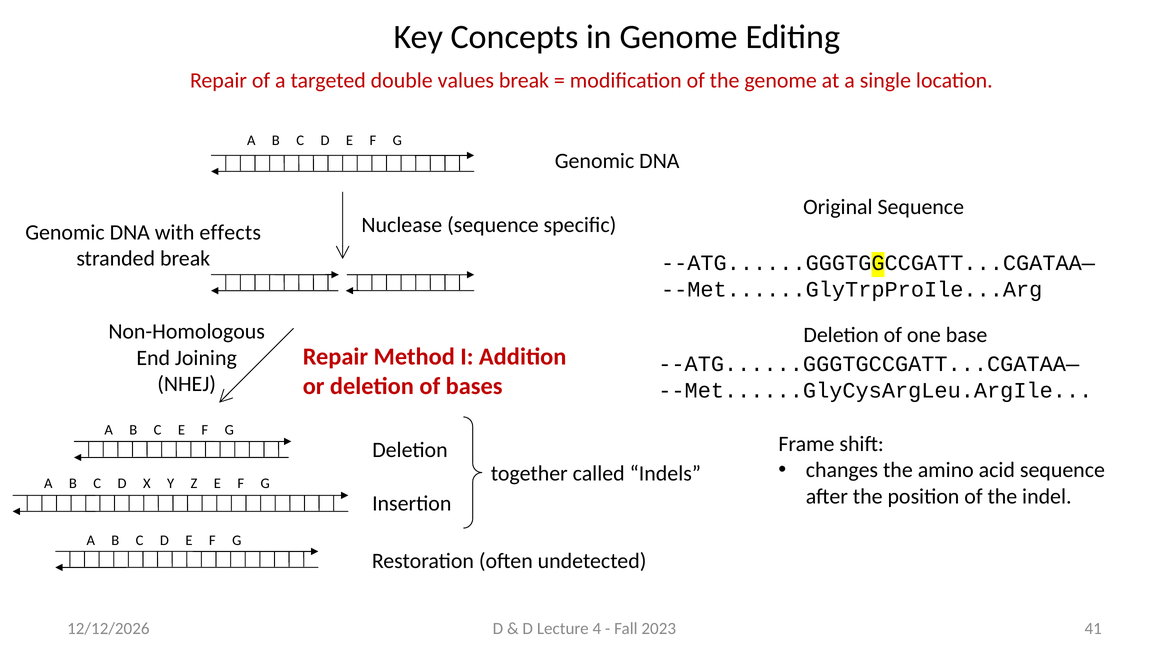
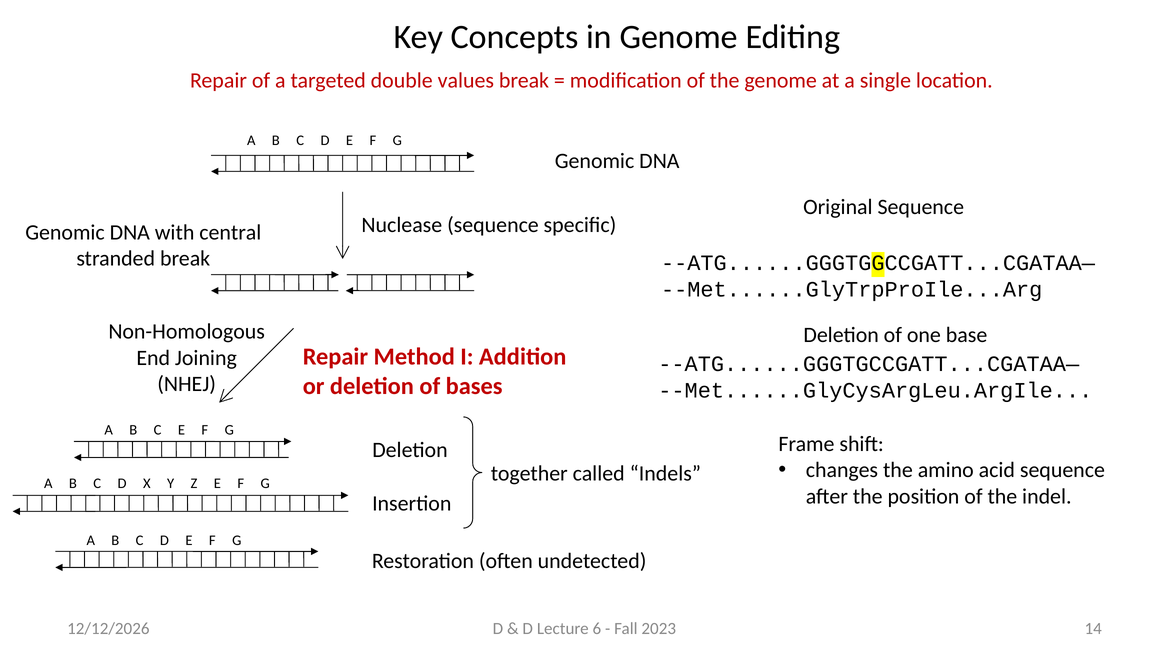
effects: effects -> central
4: 4 -> 6
41: 41 -> 14
